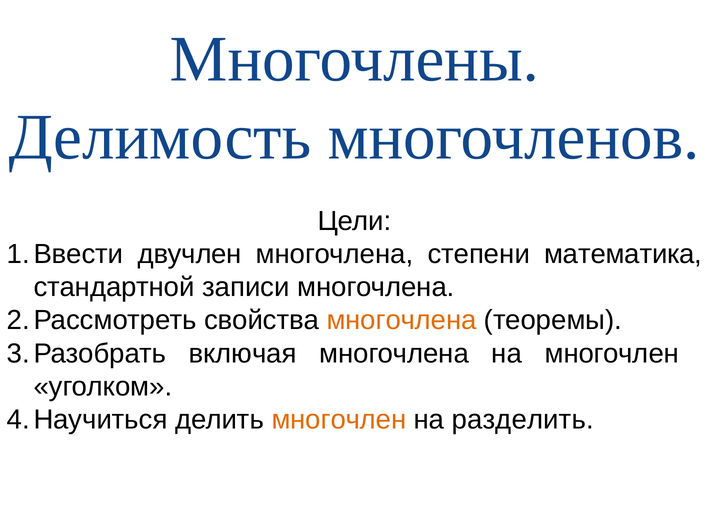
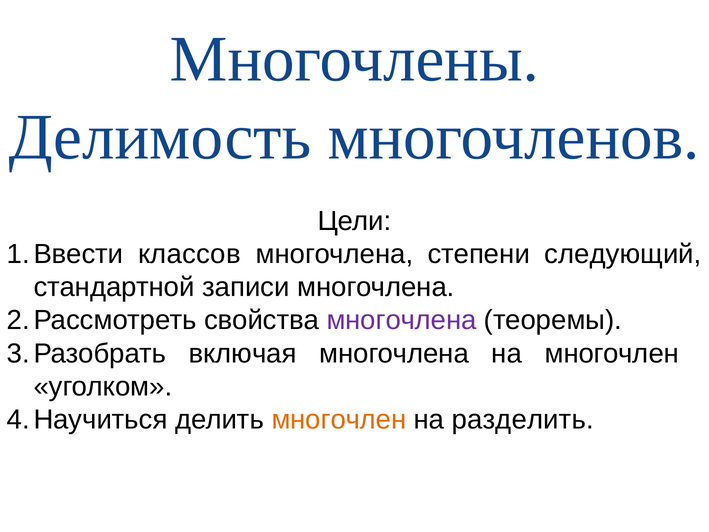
двучлен: двучлен -> классов
математика: математика -> следующий
многочлена at (401, 320) colour: orange -> purple
